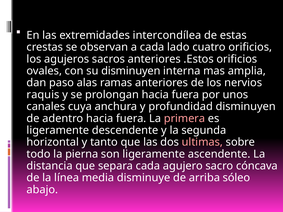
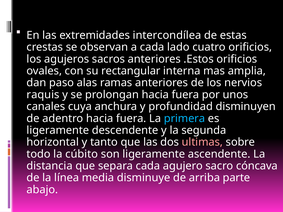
su disminuyen: disminuyen -> rectangular
primera colour: pink -> light blue
pierna: pierna -> cúbito
sóleo: sóleo -> parte
